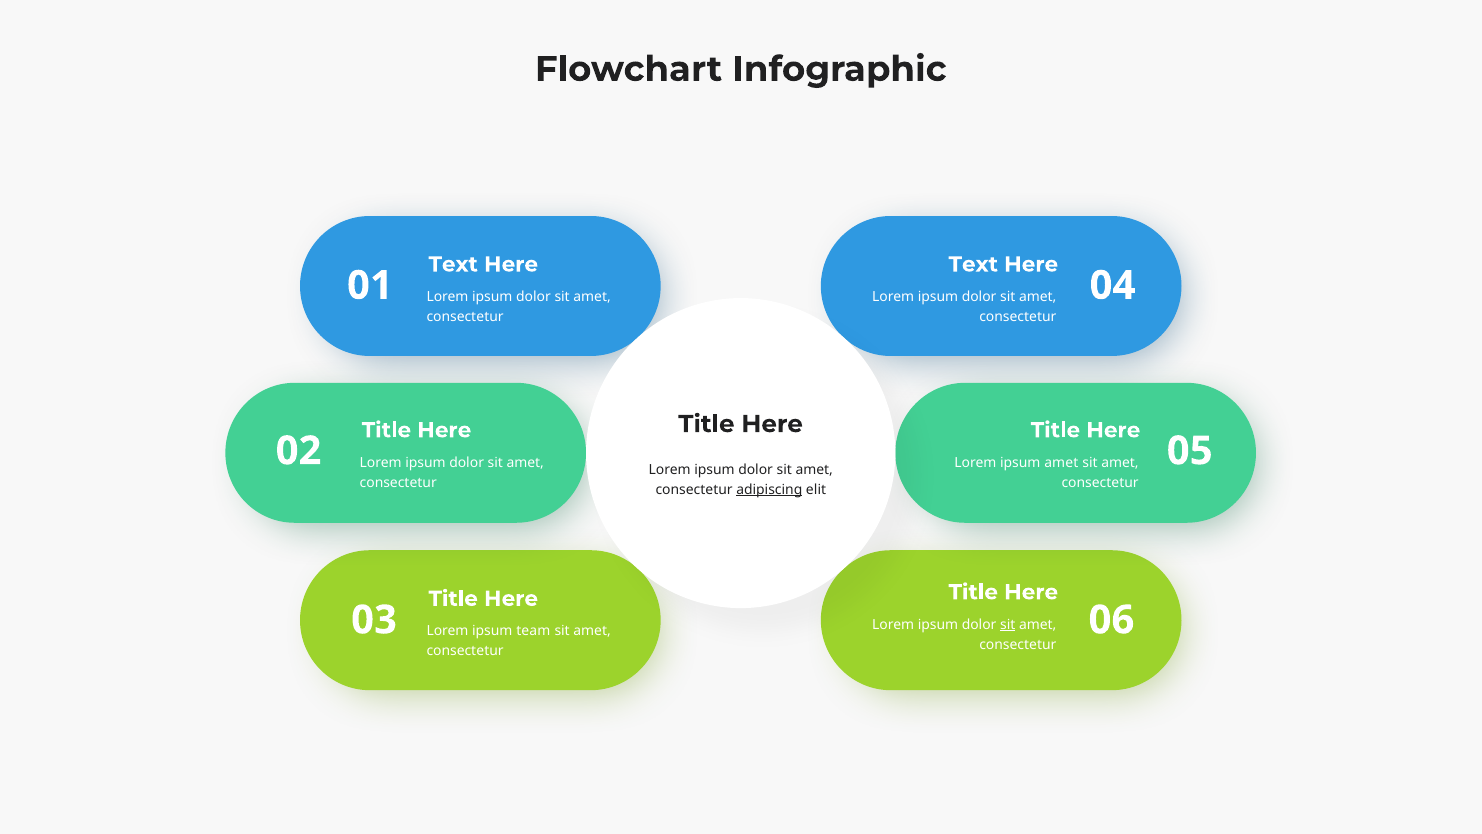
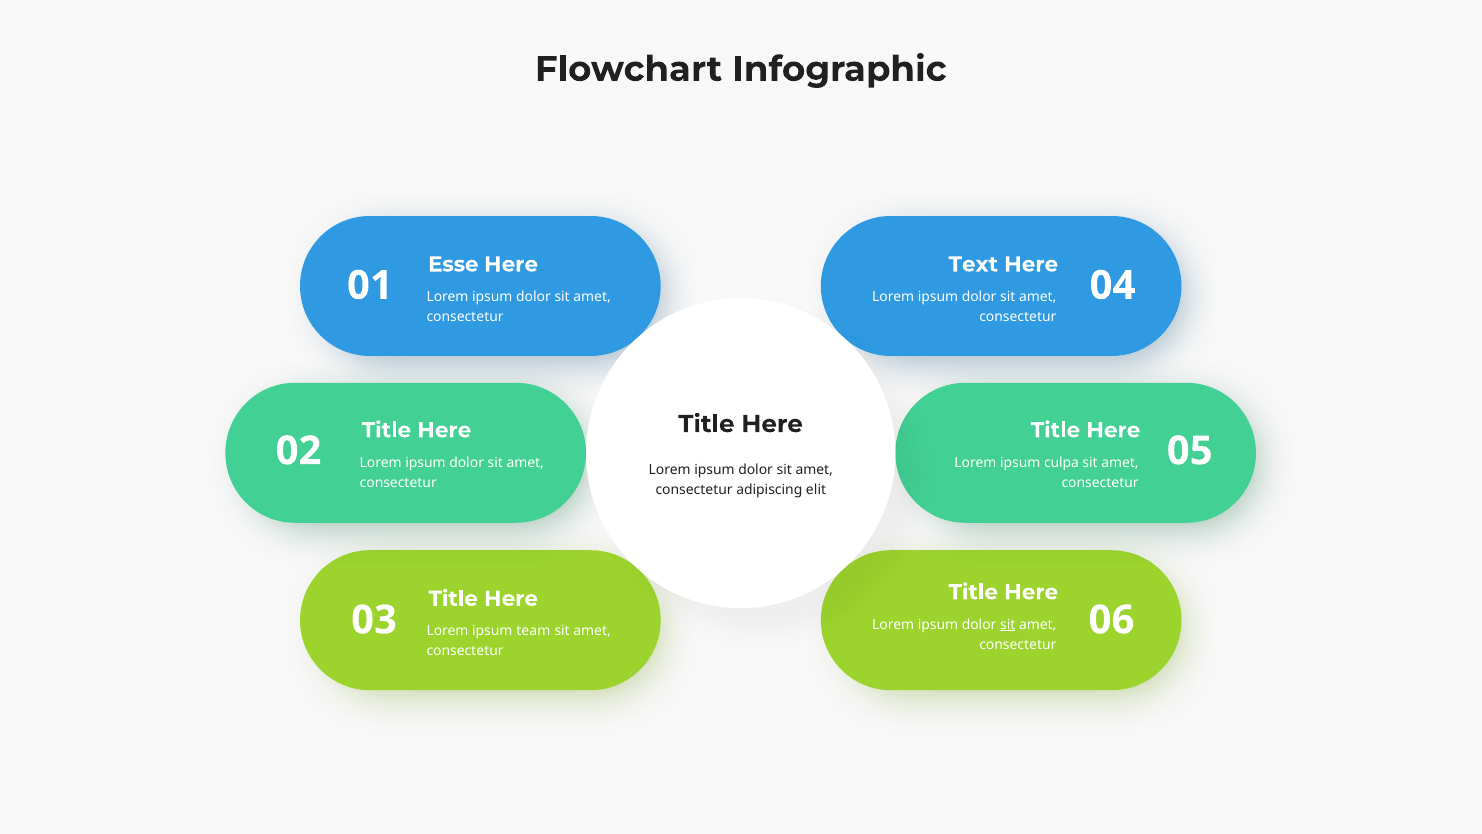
Text at (453, 264): Text -> Esse
ipsum amet: amet -> culpa
adipiscing underline: present -> none
